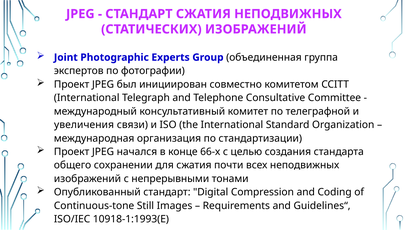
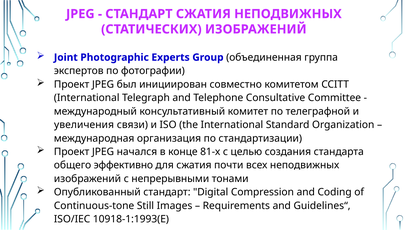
66-х: 66-х -> 81-х
сохранении: сохранении -> эффективно
